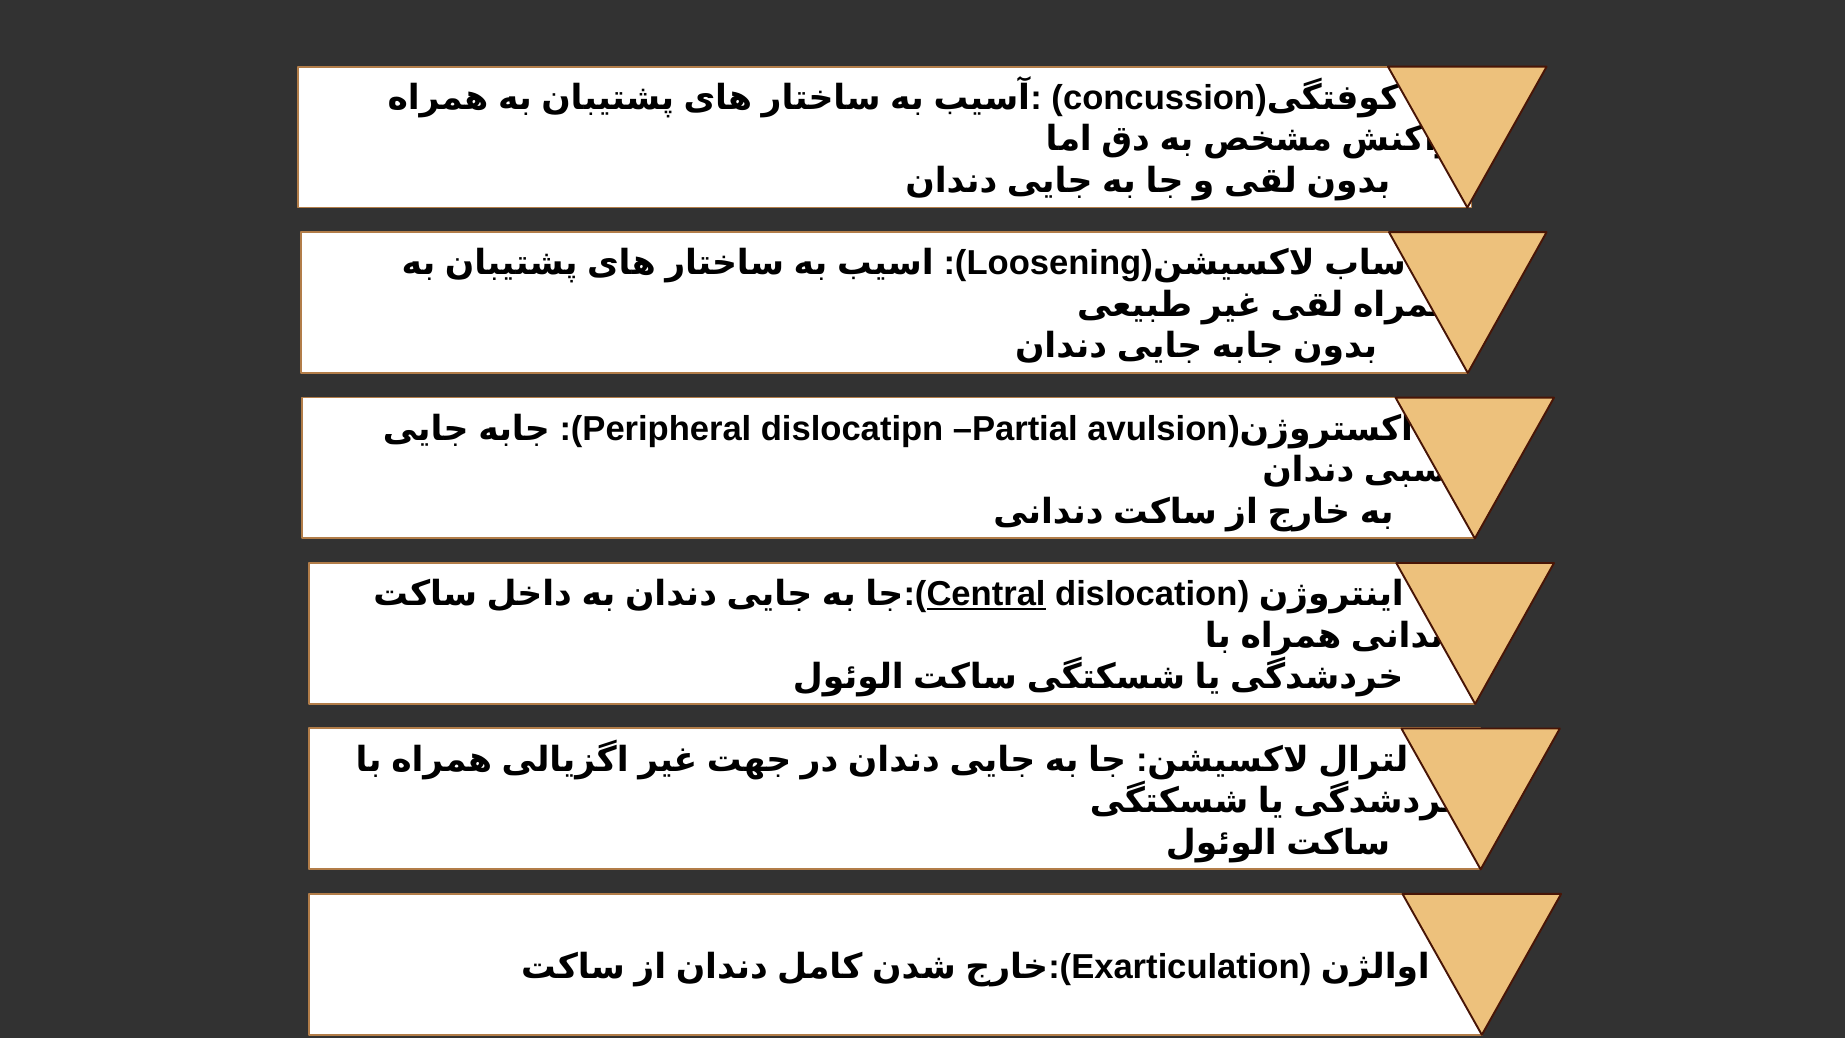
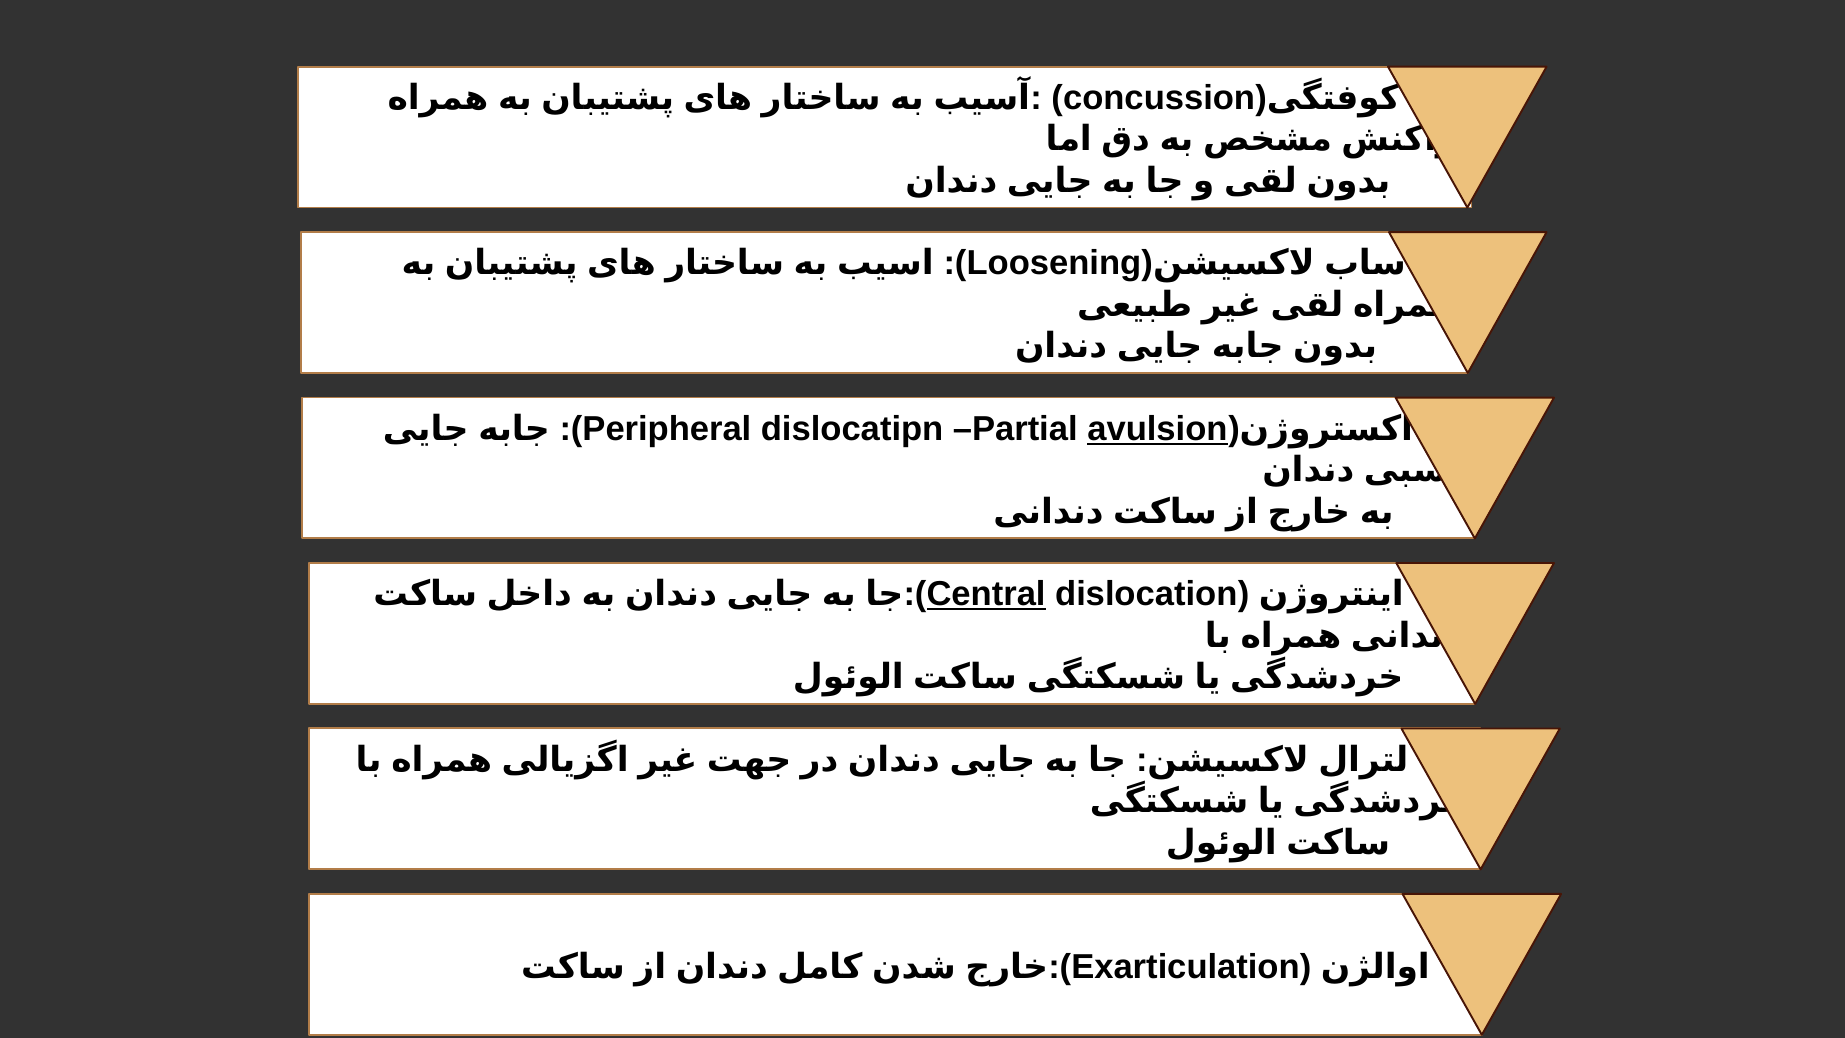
avulsion underline: none -> present
